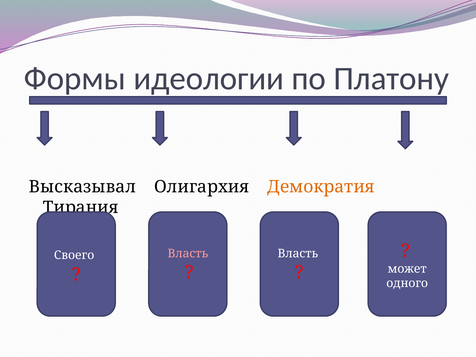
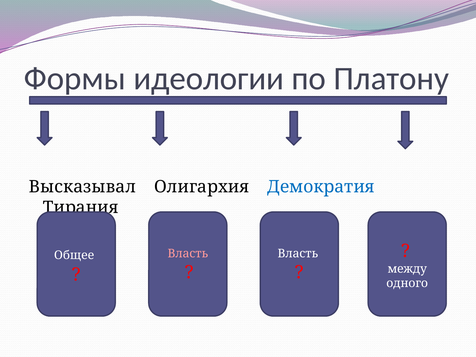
Демократия colour: orange -> blue
Своего: Своего -> Общее
может: может -> между
